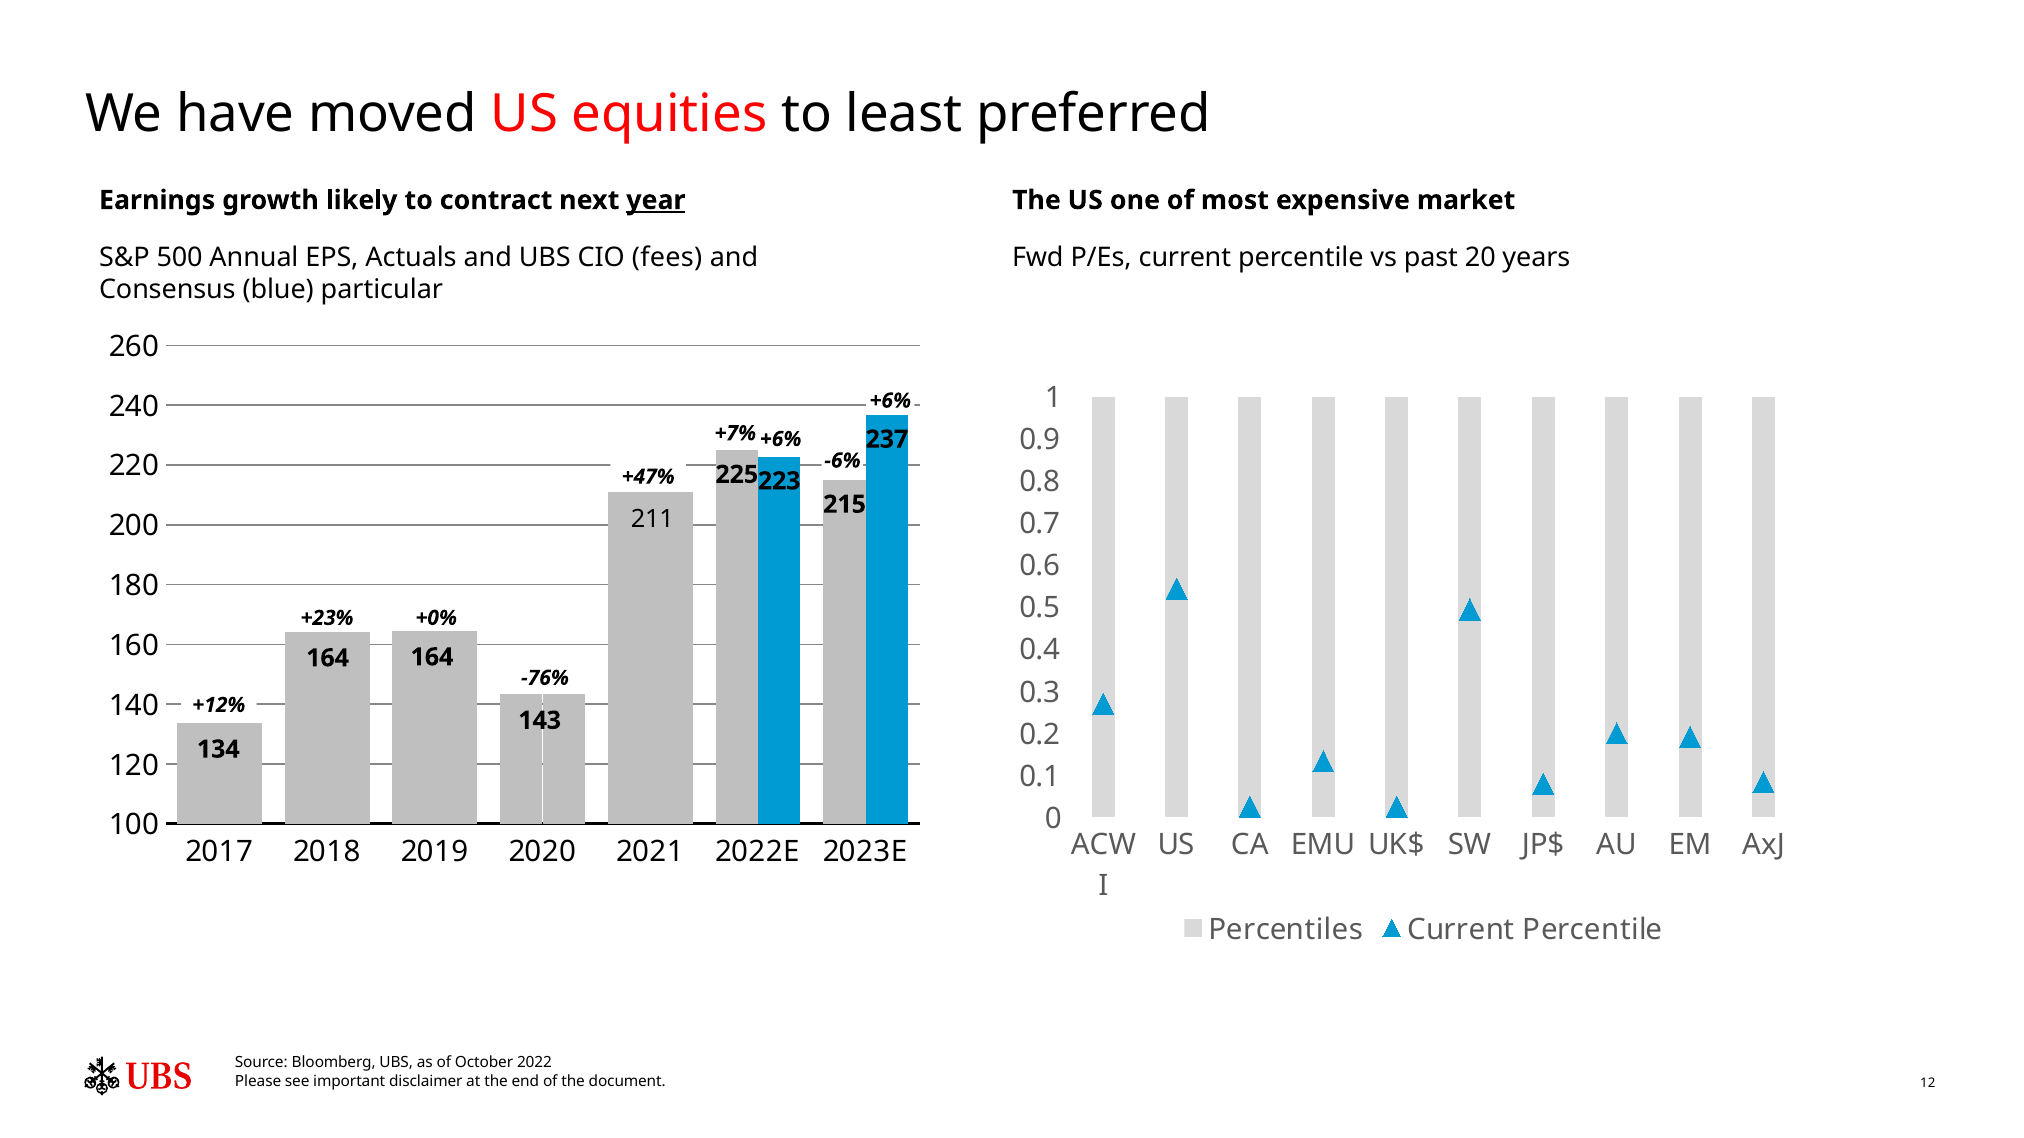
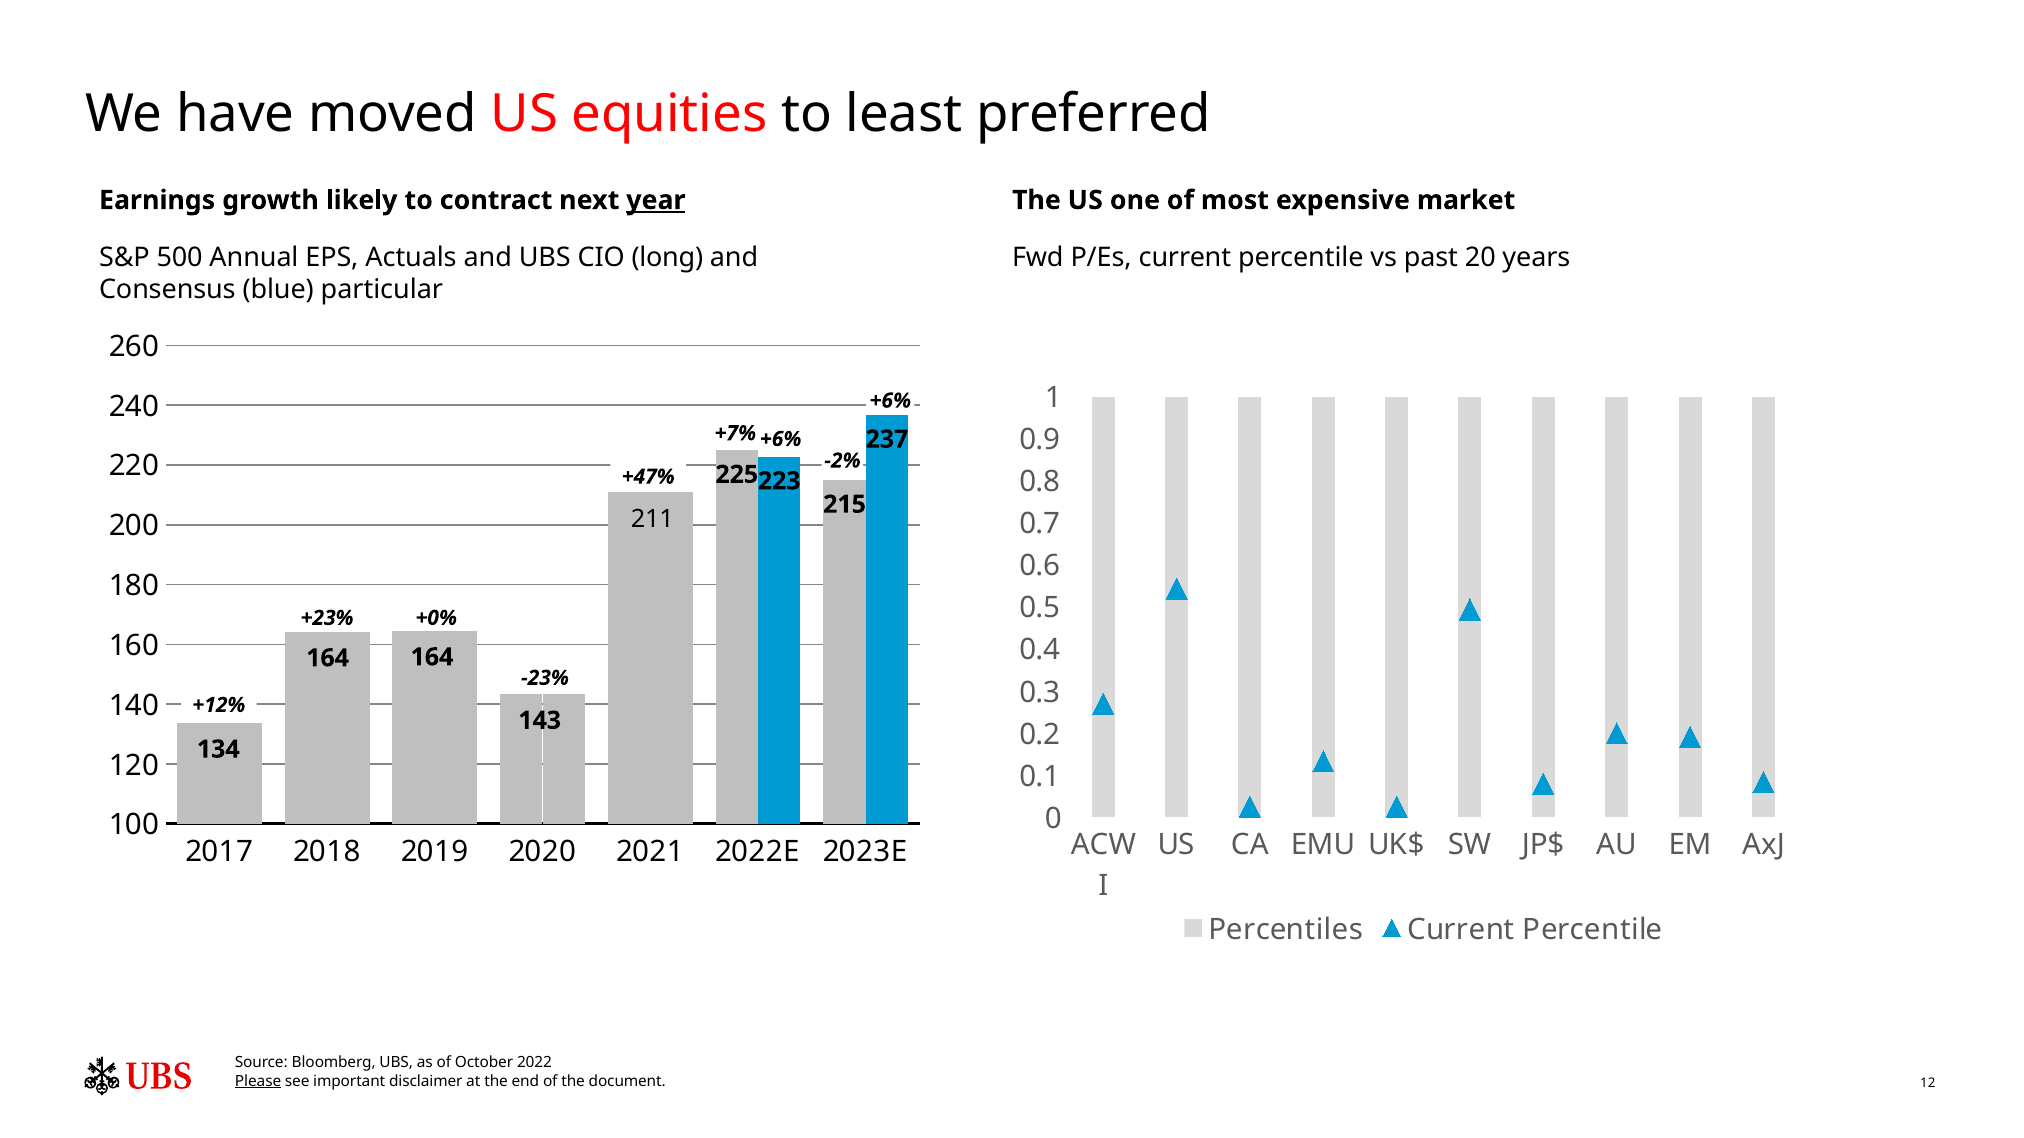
fees: fees -> long
-6%: -6% -> -2%
-76%: -76% -> -23%
Please underline: none -> present
